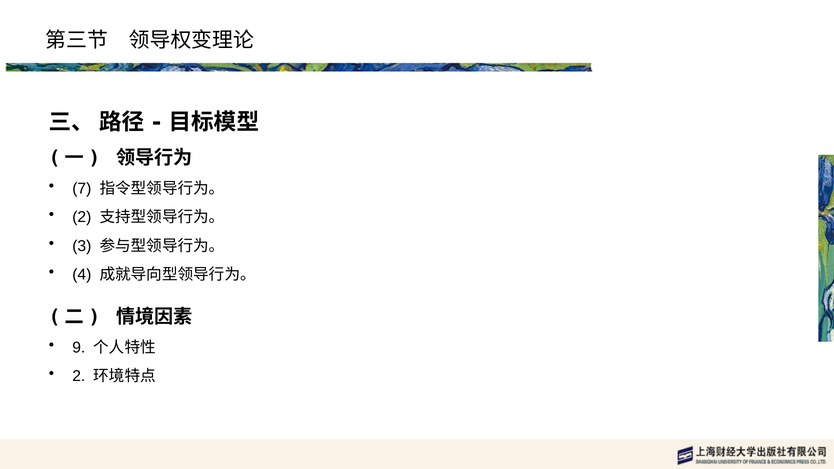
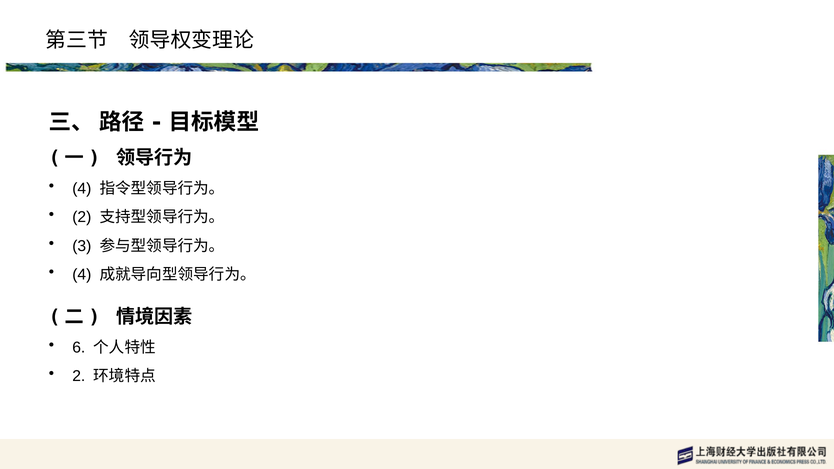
7 at (82, 189): 7 -> 4
9: 9 -> 6
